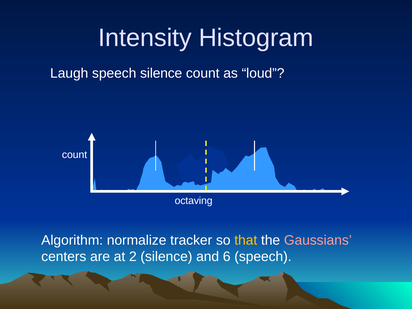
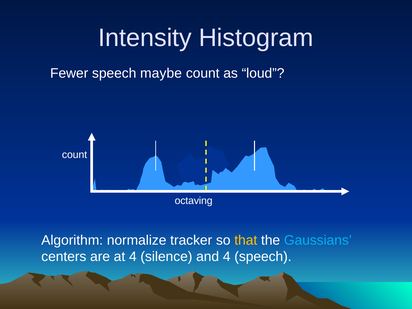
Laugh: Laugh -> Fewer
speech silence: silence -> maybe
Gaussians colour: pink -> light blue
at 2: 2 -> 4
and 6: 6 -> 4
